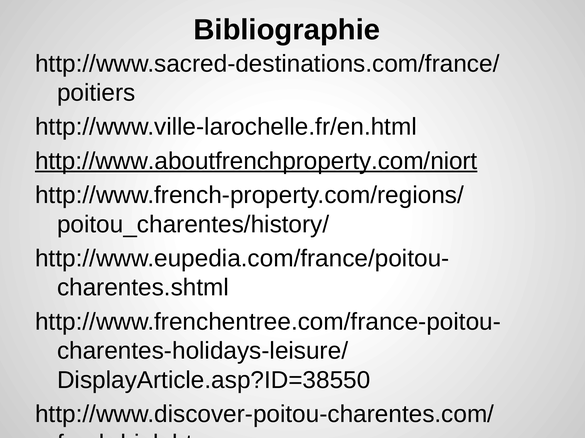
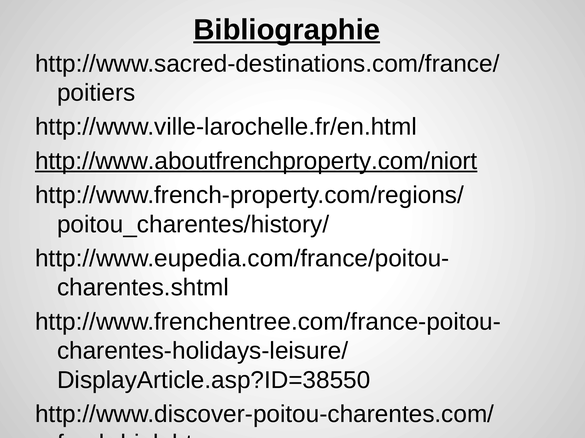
Bibliographie underline: none -> present
